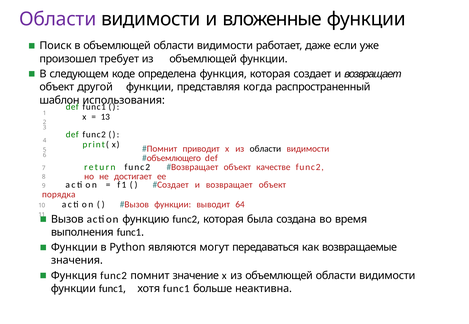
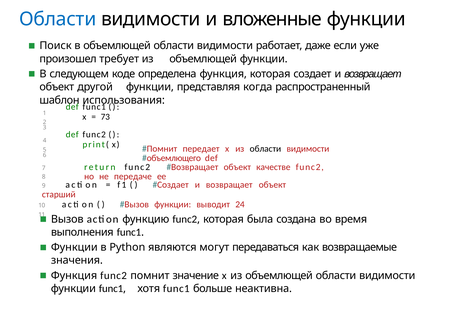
Области at (58, 19) colour: purple -> blue
13: 13 -> 73
приводит: приводит -> передает
достигает: достигает -> передаче
порядка: порядка -> старший
64: 64 -> 24
